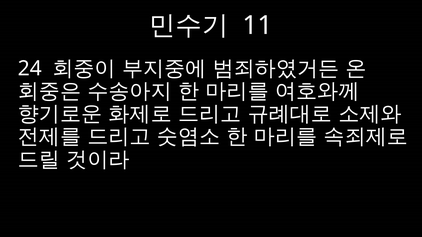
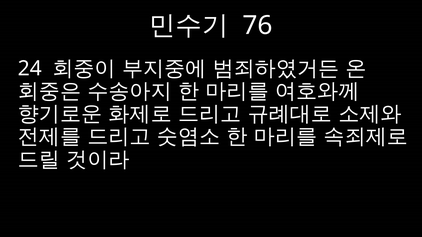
11: 11 -> 76
